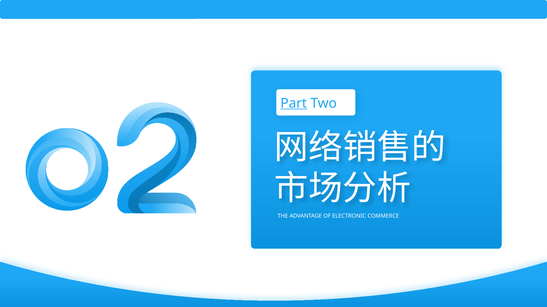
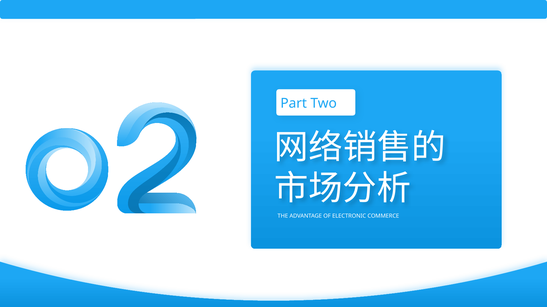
Part underline: present -> none
